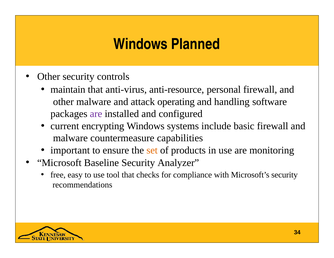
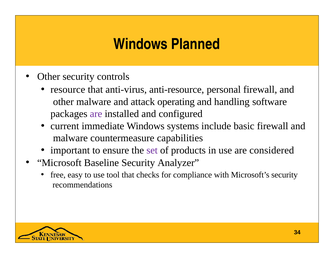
maintain: maintain -> resource
encrypting: encrypting -> immediate
set colour: orange -> purple
monitoring: monitoring -> considered
